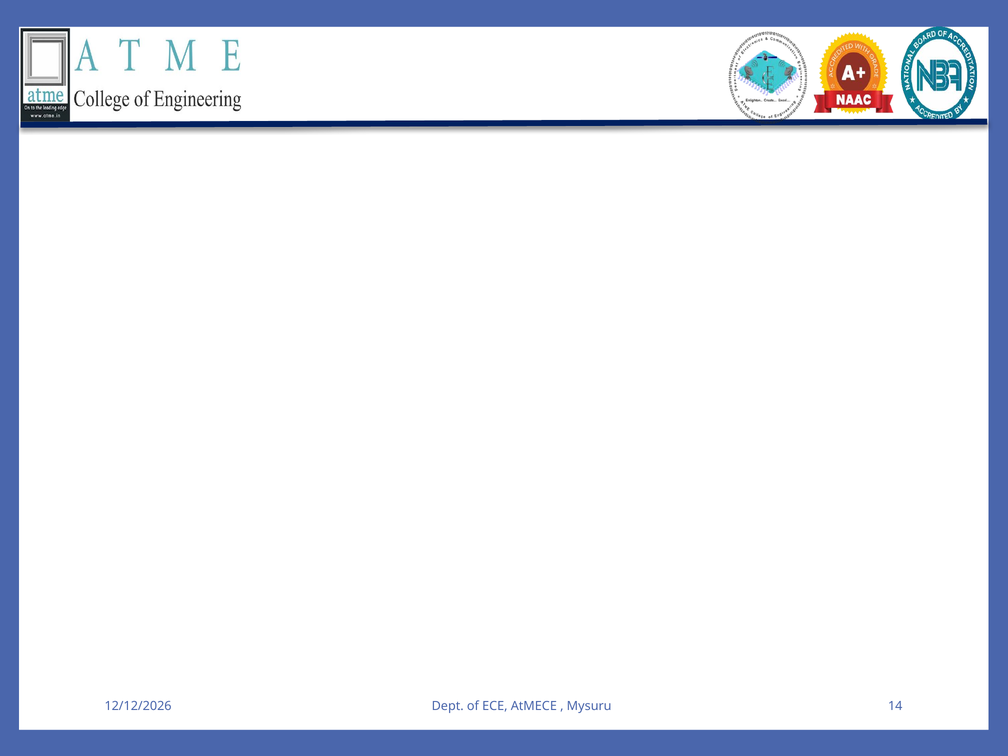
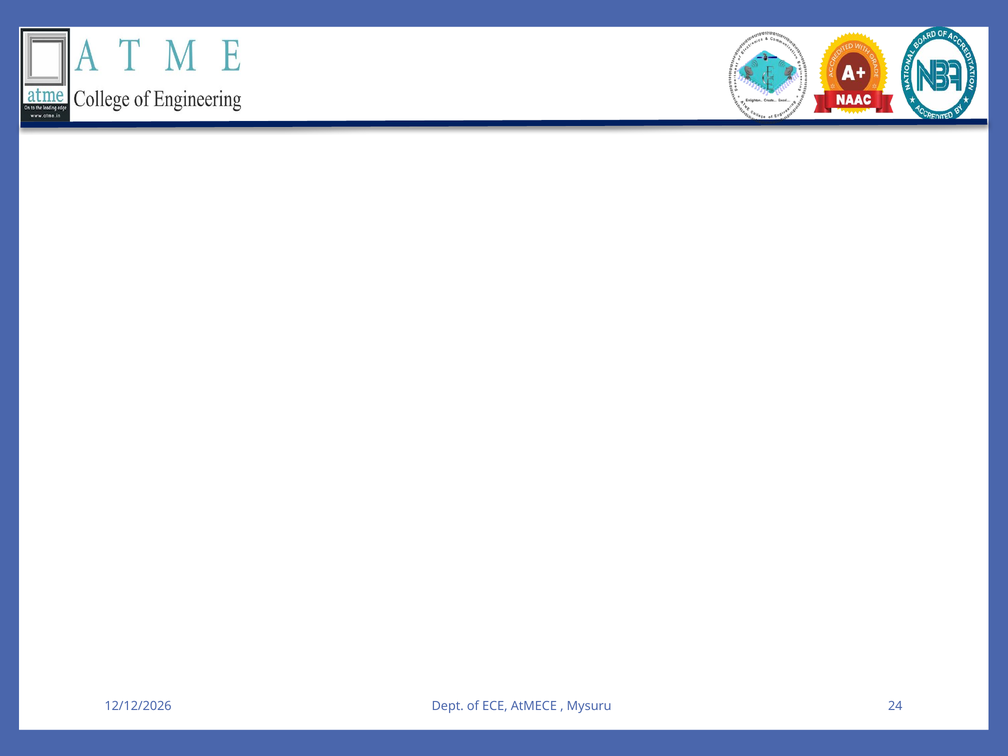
14: 14 -> 24
